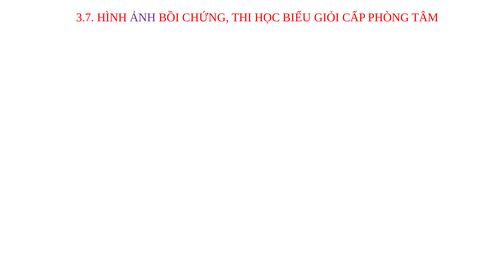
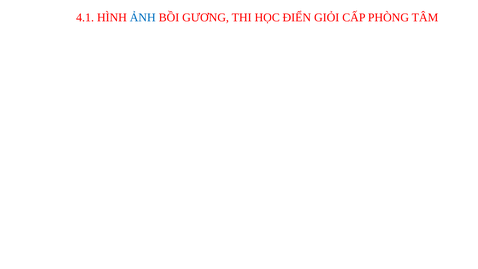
3.7: 3.7 -> 4.1
ẢNH colour: purple -> blue
CHỨNG: CHỨNG -> GƯƠNG
BIỂU: BIỂU -> ĐIỂN
